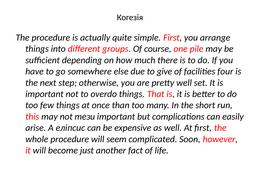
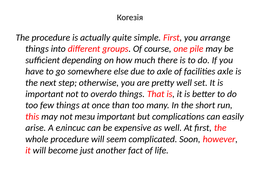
to give: give -> axle
facilities four: four -> axle
